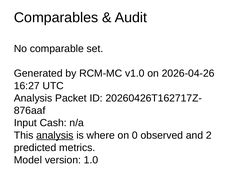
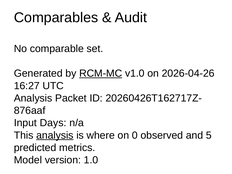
RCM-MC underline: none -> present
Cash: Cash -> Days
2: 2 -> 5
